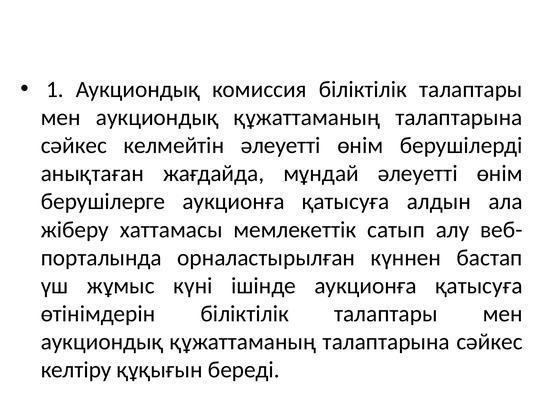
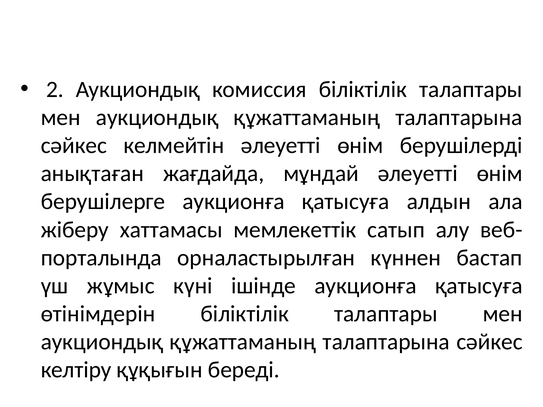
1: 1 -> 2
